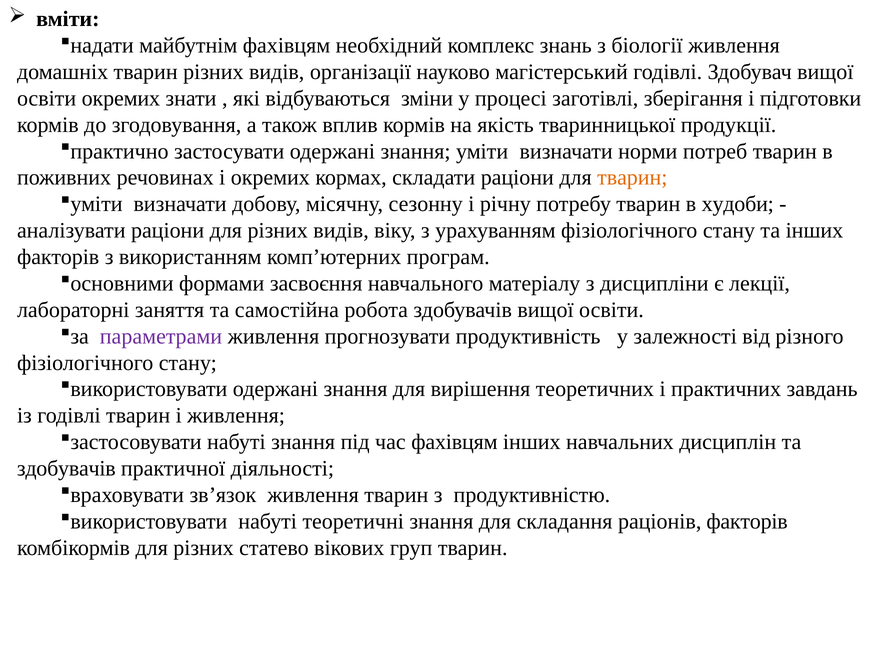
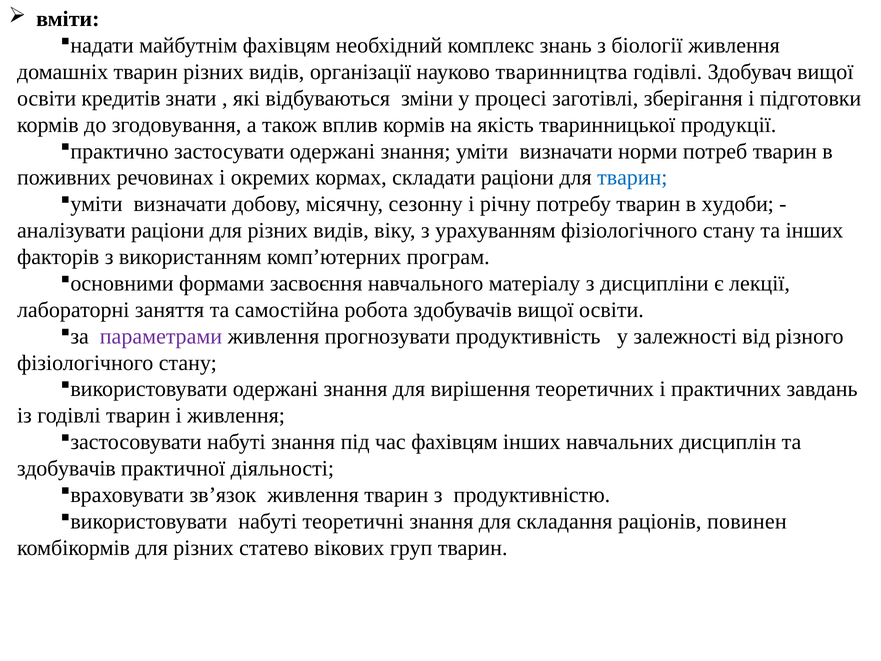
магістерський: магістерський -> тваринництва
освіти окремих: окремих -> кредитів
тварин at (632, 178) colour: orange -> blue
раціонів факторів: факторів -> повинен
